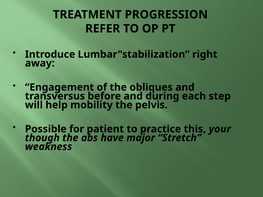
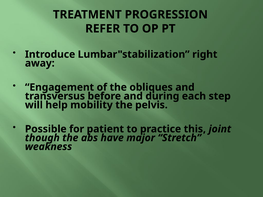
your: your -> joint
